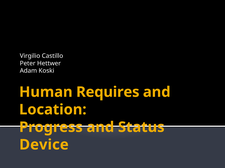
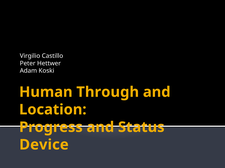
Requires: Requires -> Through
